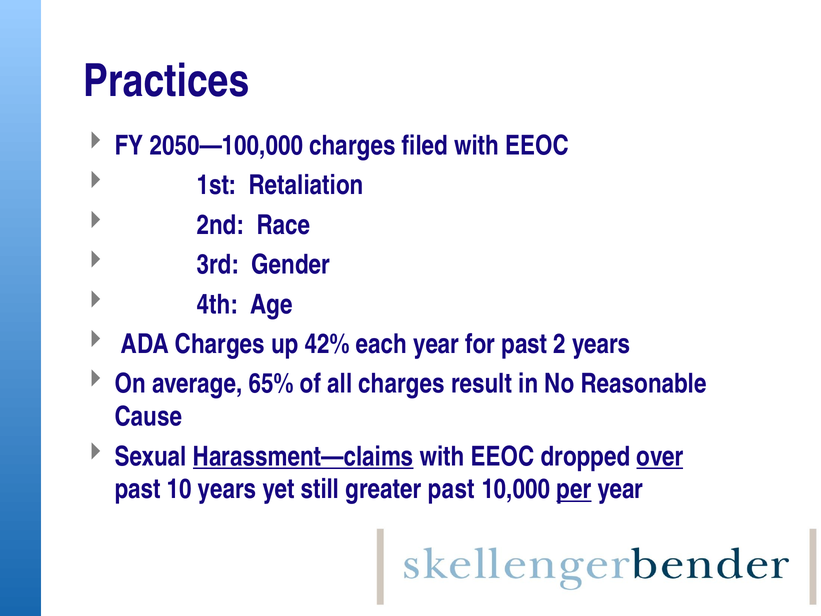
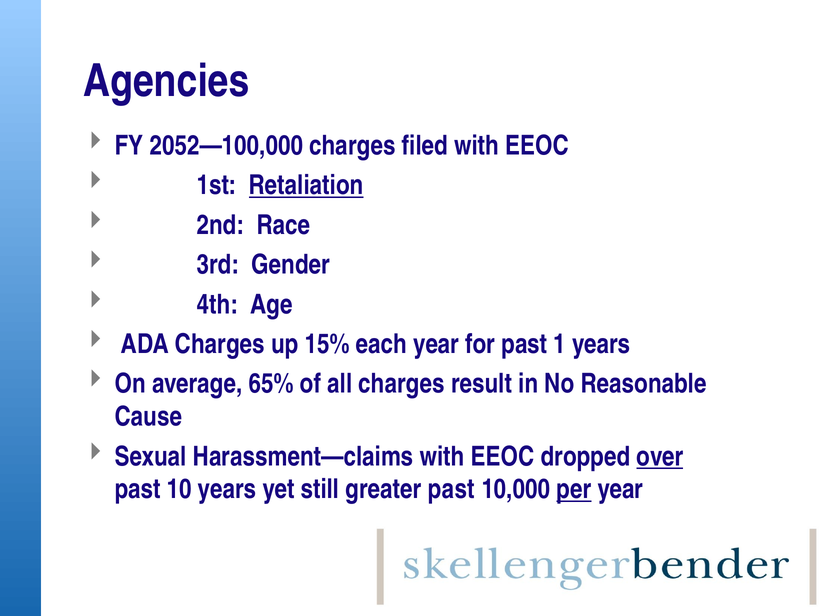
Practices: Practices -> Agencies
2050—100,000: 2050—100,000 -> 2052—100,000
Retaliation underline: none -> present
42%: 42% -> 15%
2: 2 -> 1
Harassment—claims underline: present -> none
